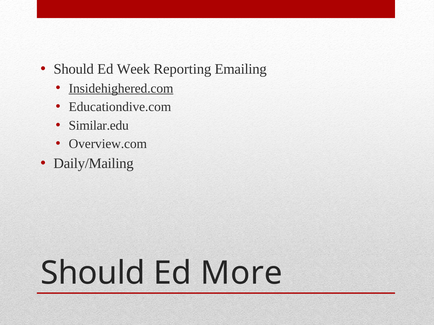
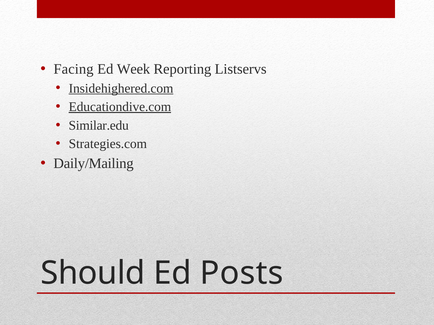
Should at (74, 69): Should -> Facing
Emailing: Emailing -> Listservs
Educationdive.com underline: none -> present
Overview.com: Overview.com -> Strategies.com
More: More -> Posts
